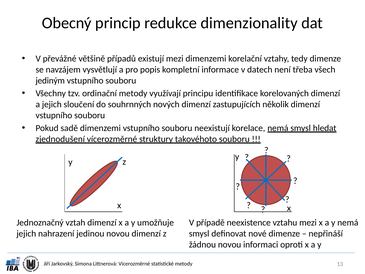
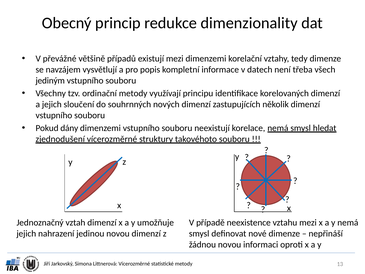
sadě: sadě -> dány
